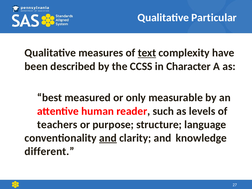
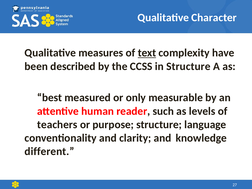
Particular: Particular -> Character
in Character: Character -> Structure
and at (108, 138) underline: present -> none
